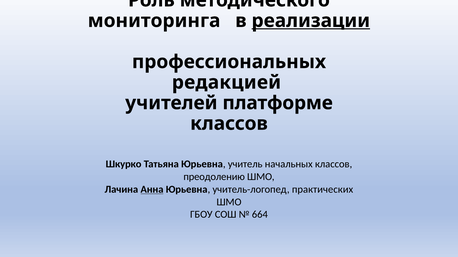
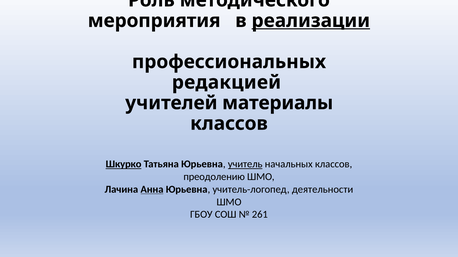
мониторинга: мониторинга -> мероприятия
платформе: платформе -> материалы
Шкурко underline: none -> present
учитель underline: none -> present
практических: практических -> деятельности
664: 664 -> 261
